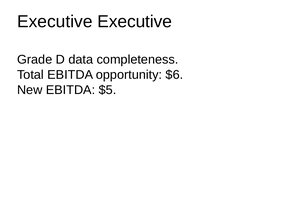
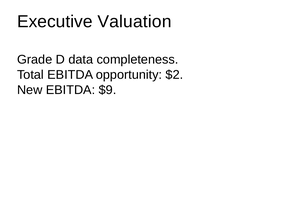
Executive Executive: Executive -> Valuation
$6: $6 -> $2
$5: $5 -> $9
